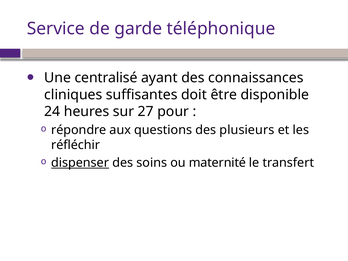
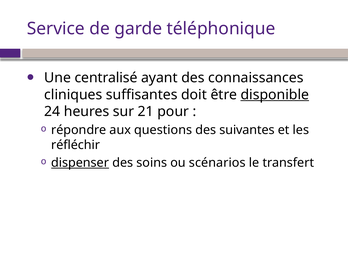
disponible underline: none -> present
27: 27 -> 21
plusieurs: plusieurs -> suivantes
maternité: maternité -> scénarios
